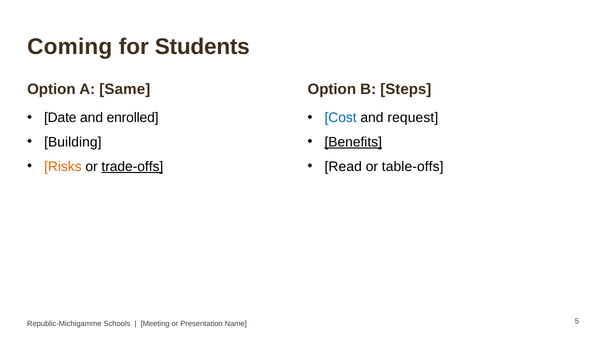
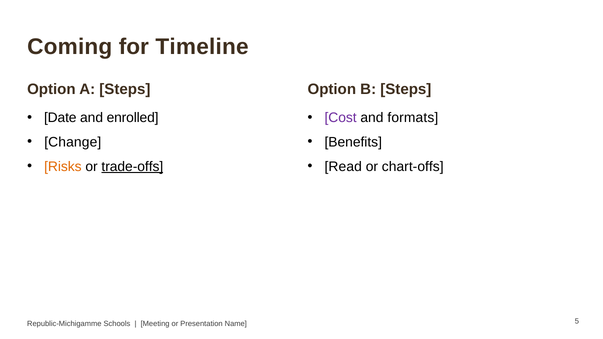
Students: Students -> Timeline
A Same: Same -> Steps
Cost colour: blue -> purple
request: request -> formats
Building: Building -> Change
Benefits underline: present -> none
table-offs: table-offs -> chart-offs
